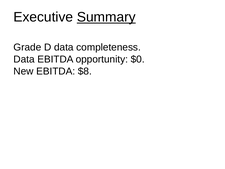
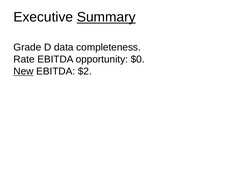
Data at (24, 59): Data -> Rate
New underline: none -> present
$8: $8 -> $2
